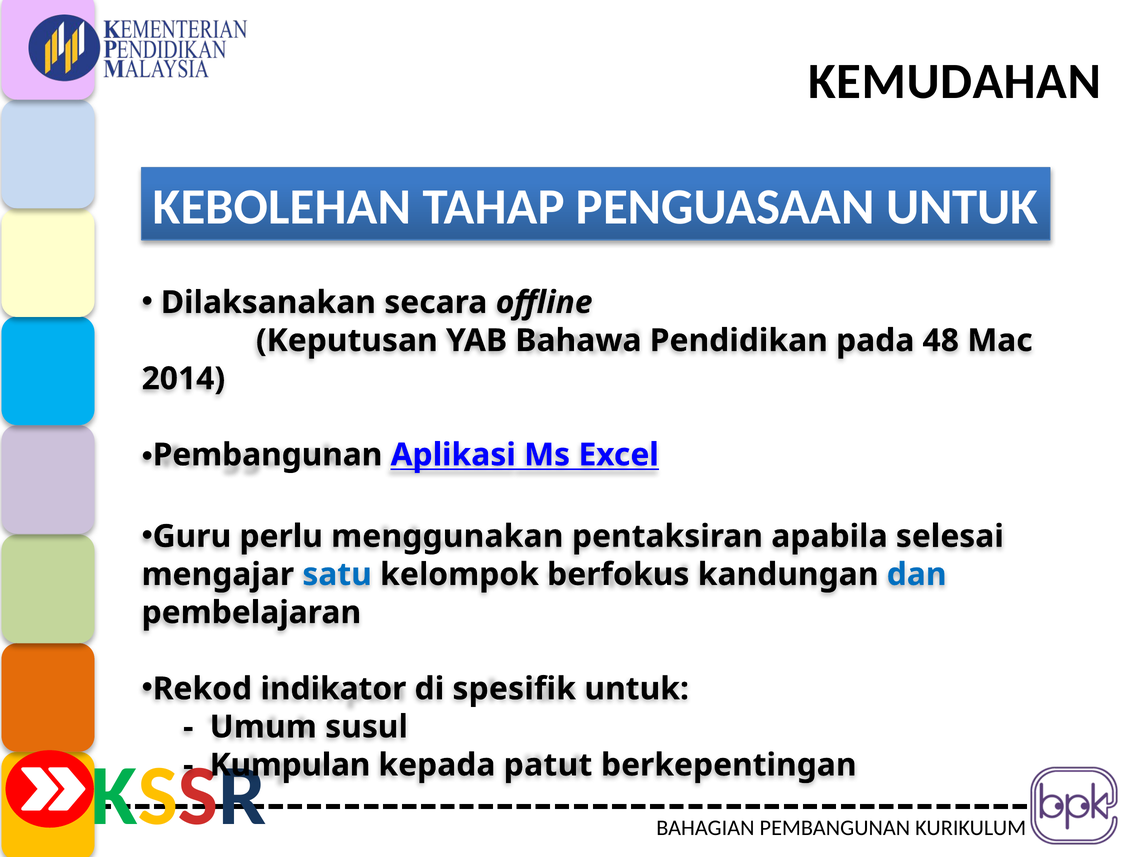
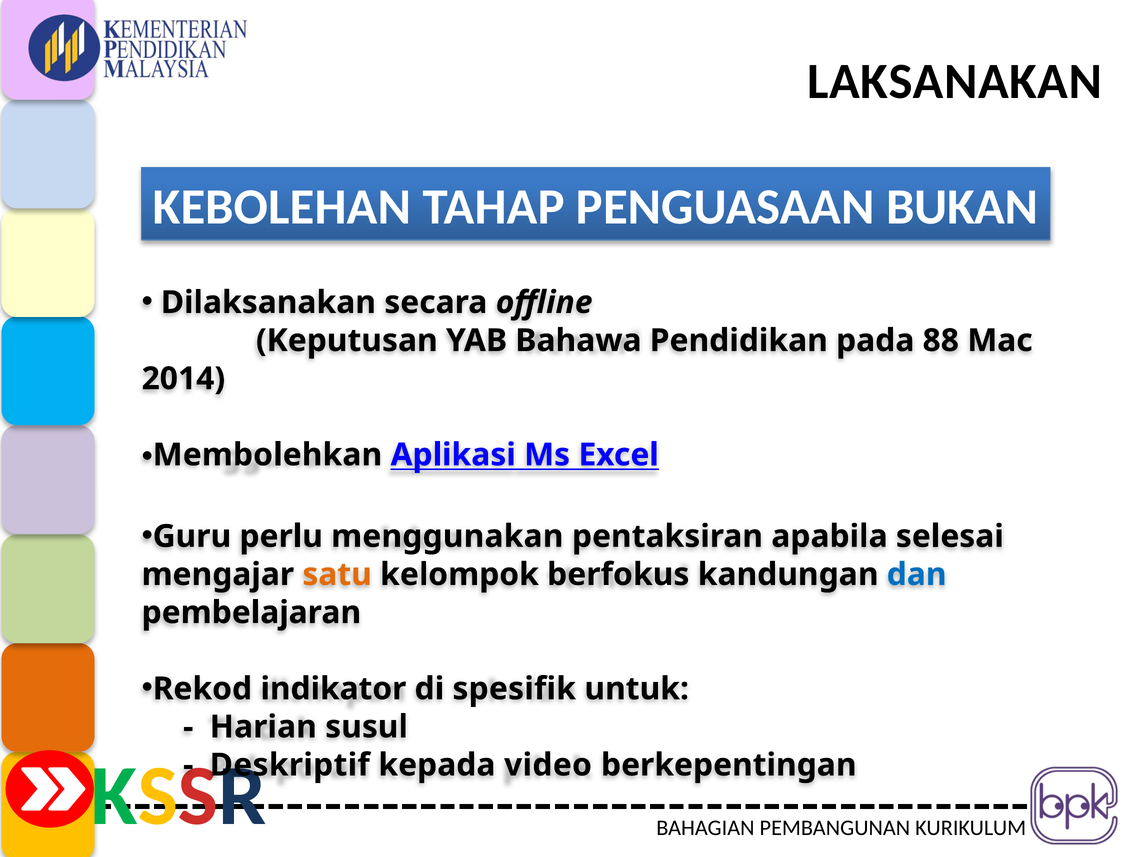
KEMUDAHAN: KEMUDAHAN -> LAKSANAKAN
PENGUASAAN UNTUK: UNTUK -> BUKAN
48: 48 -> 88
Pembangunan at (268, 455): Pembangunan -> Membolehkan
satu colour: blue -> orange
Umum: Umum -> Harian
Kumpulan: Kumpulan -> Deskriptif
patut: patut -> video
